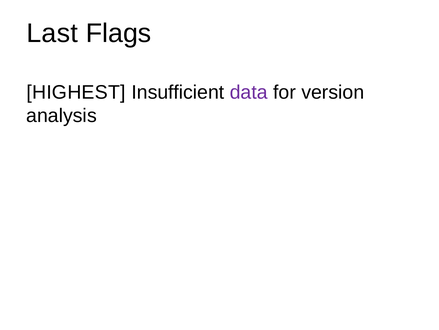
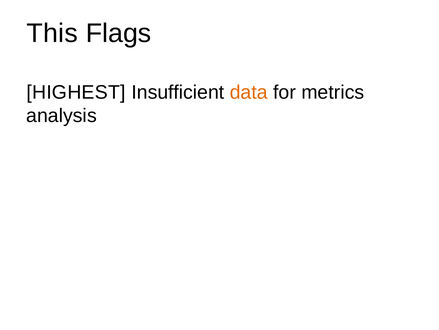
Last: Last -> This
data colour: purple -> orange
version: version -> metrics
